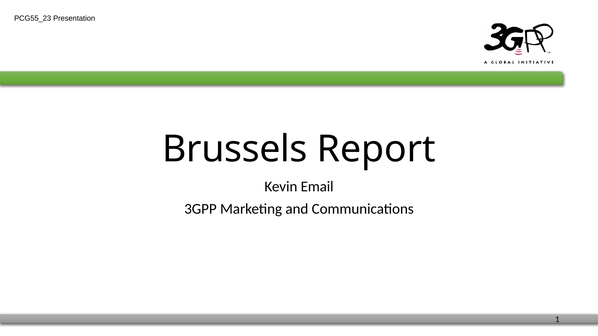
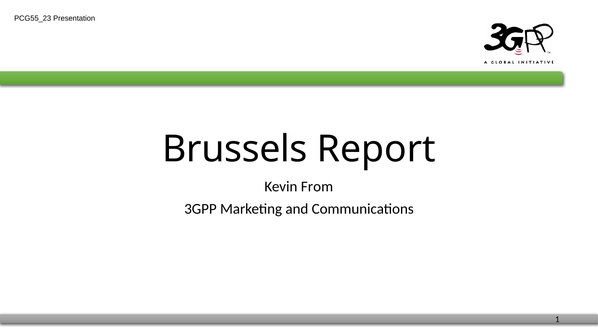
Email: Email -> From
